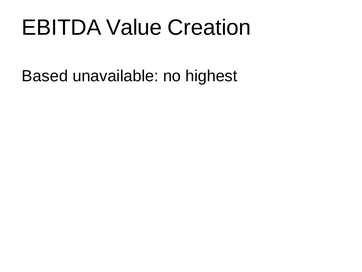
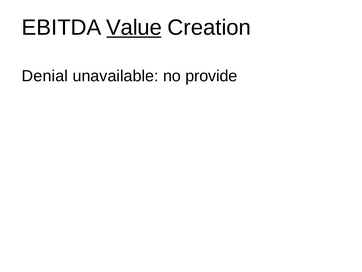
Value underline: none -> present
Based: Based -> Denial
highest: highest -> provide
